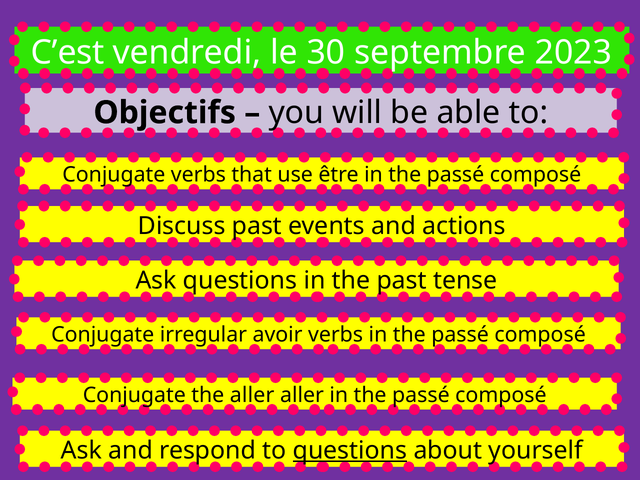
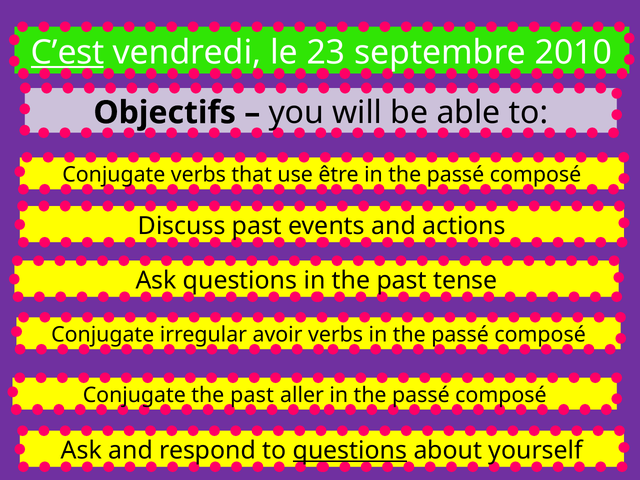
C’est underline: none -> present
30: 30 -> 23
2023: 2023 -> 2010
Conjugate the aller: aller -> past
